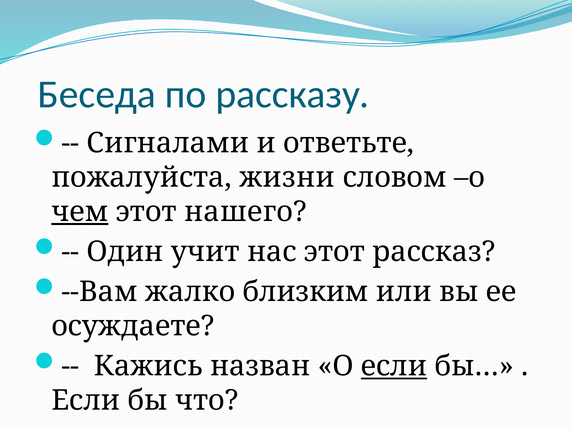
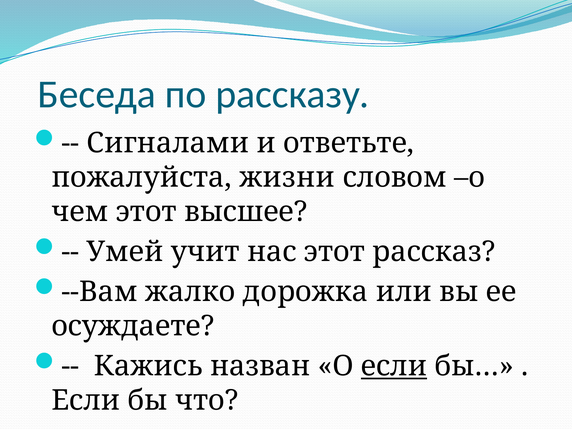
чем underline: present -> none
нашего: нашего -> высшее
Один: Один -> Умей
близким: близким -> дорожка
